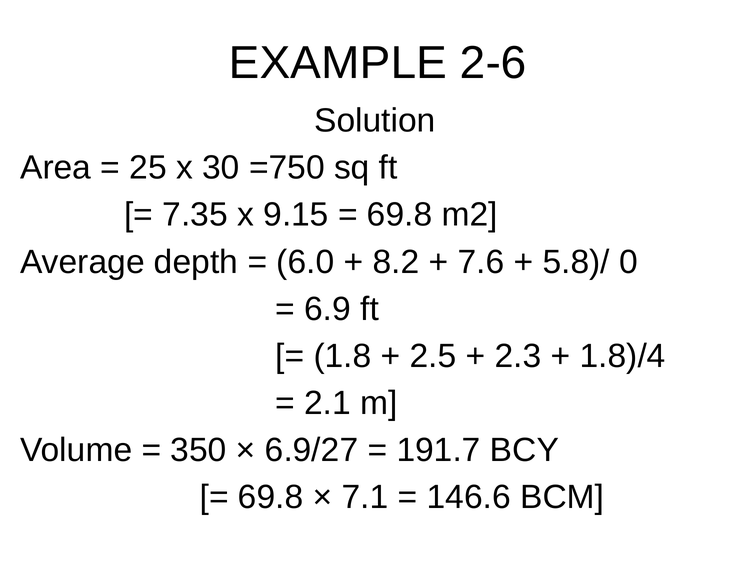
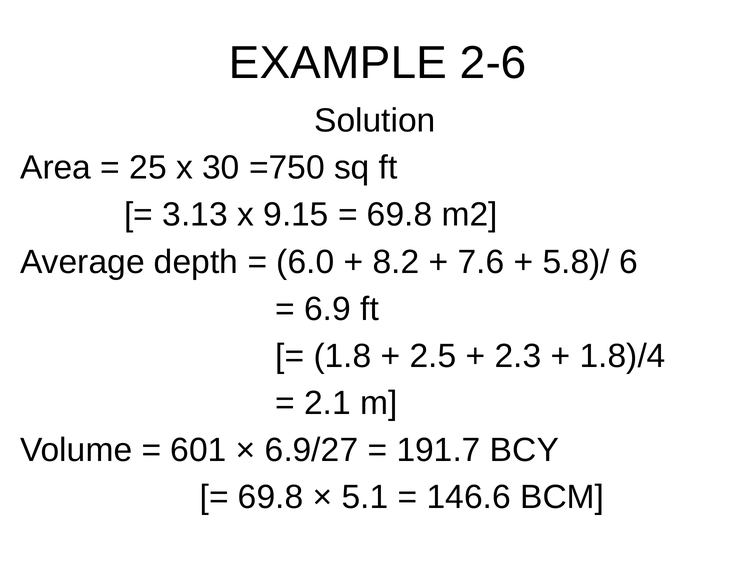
7.35: 7.35 -> 3.13
0: 0 -> 6
350: 350 -> 601
7.1: 7.1 -> 5.1
